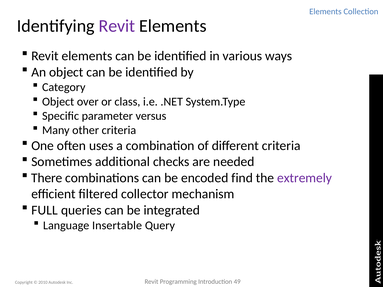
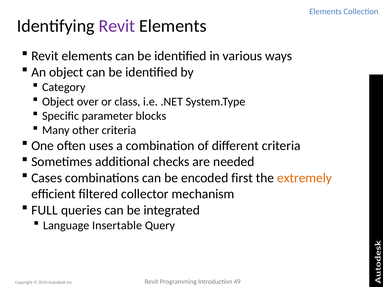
versus: versus -> blocks
There: There -> Cases
find: find -> first
extremely colour: purple -> orange
